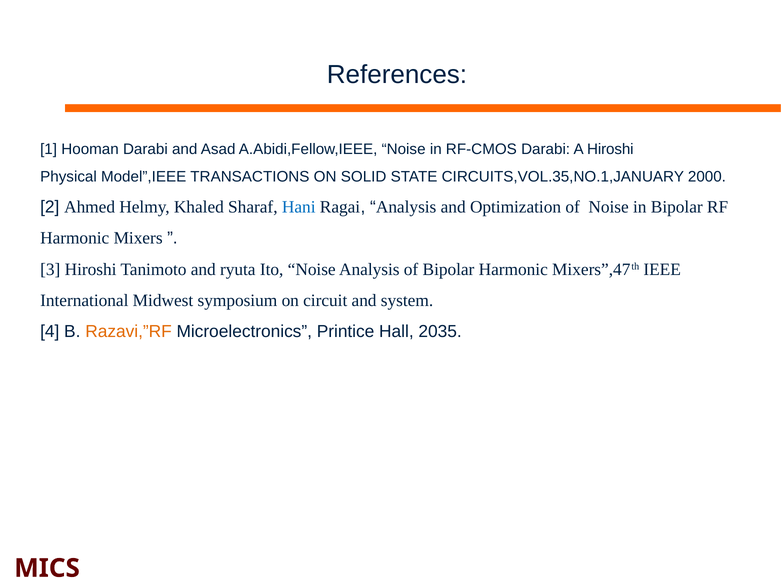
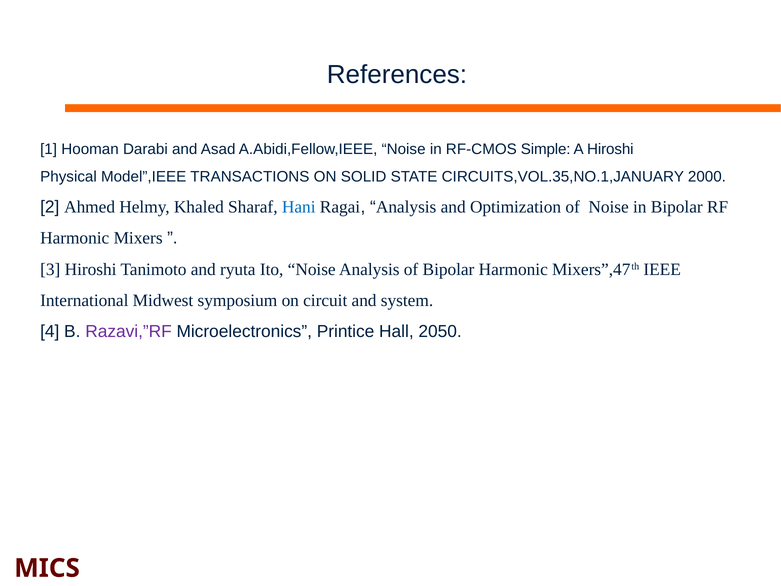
RF-CMOS Darabi: Darabi -> Simple
Razavi,”RF colour: orange -> purple
2035: 2035 -> 2050
